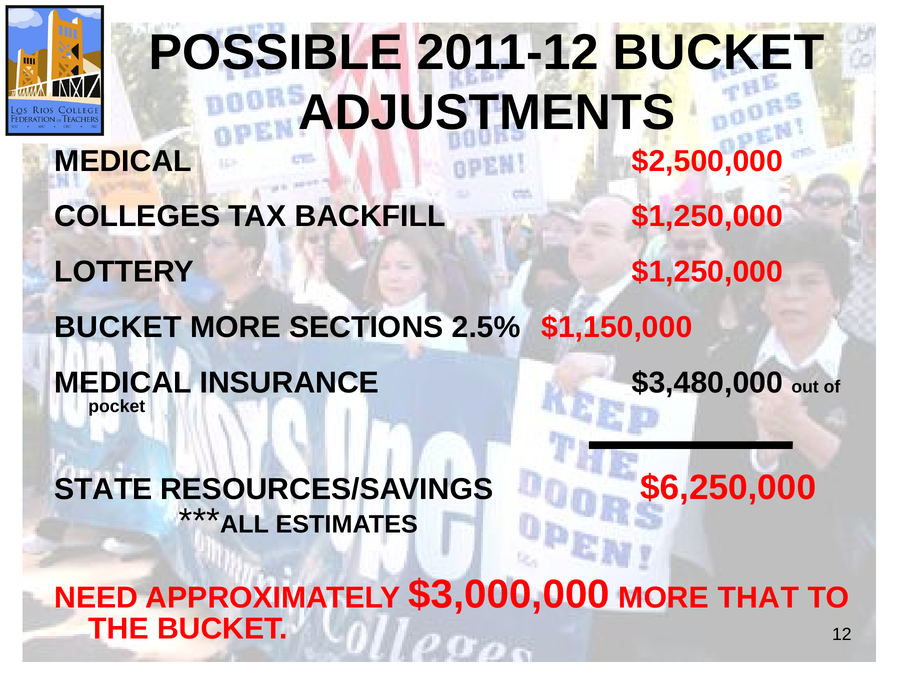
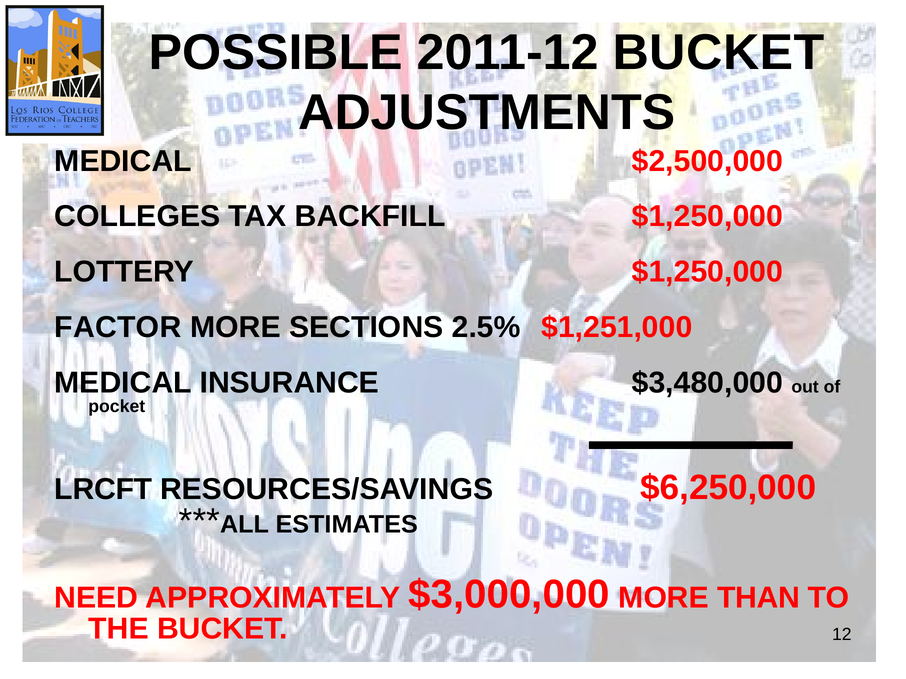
BUCKET at (118, 328): BUCKET -> FACTOR
$1,150,000: $1,150,000 -> $1,251,000
STATE: STATE -> LRCFT
THAT: THAT -> THAN
